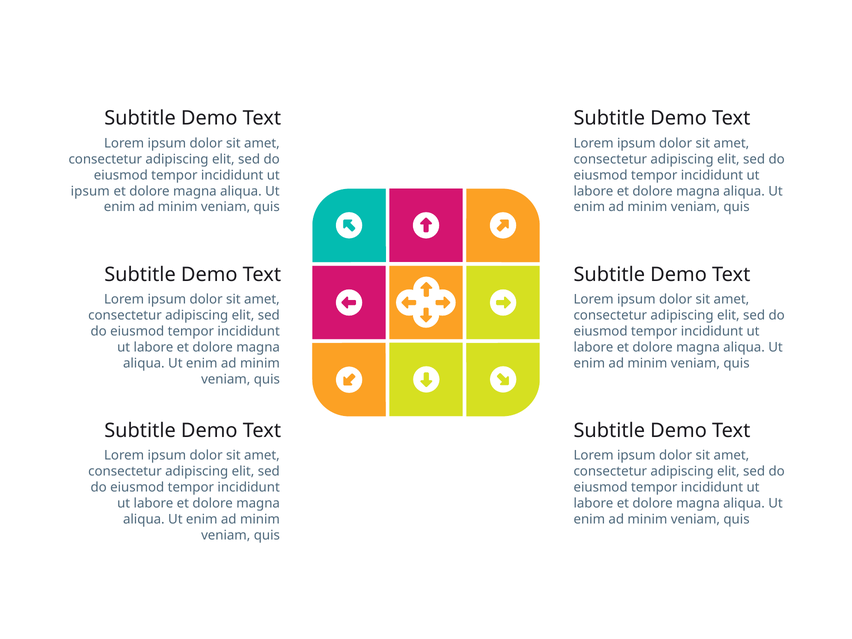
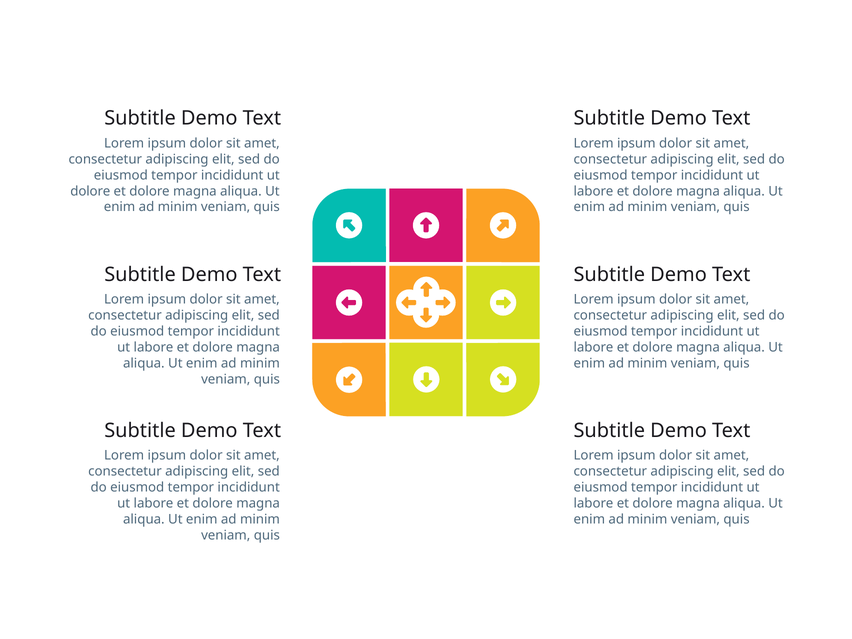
ipsum at (90, 191): ipsum -> dolore
